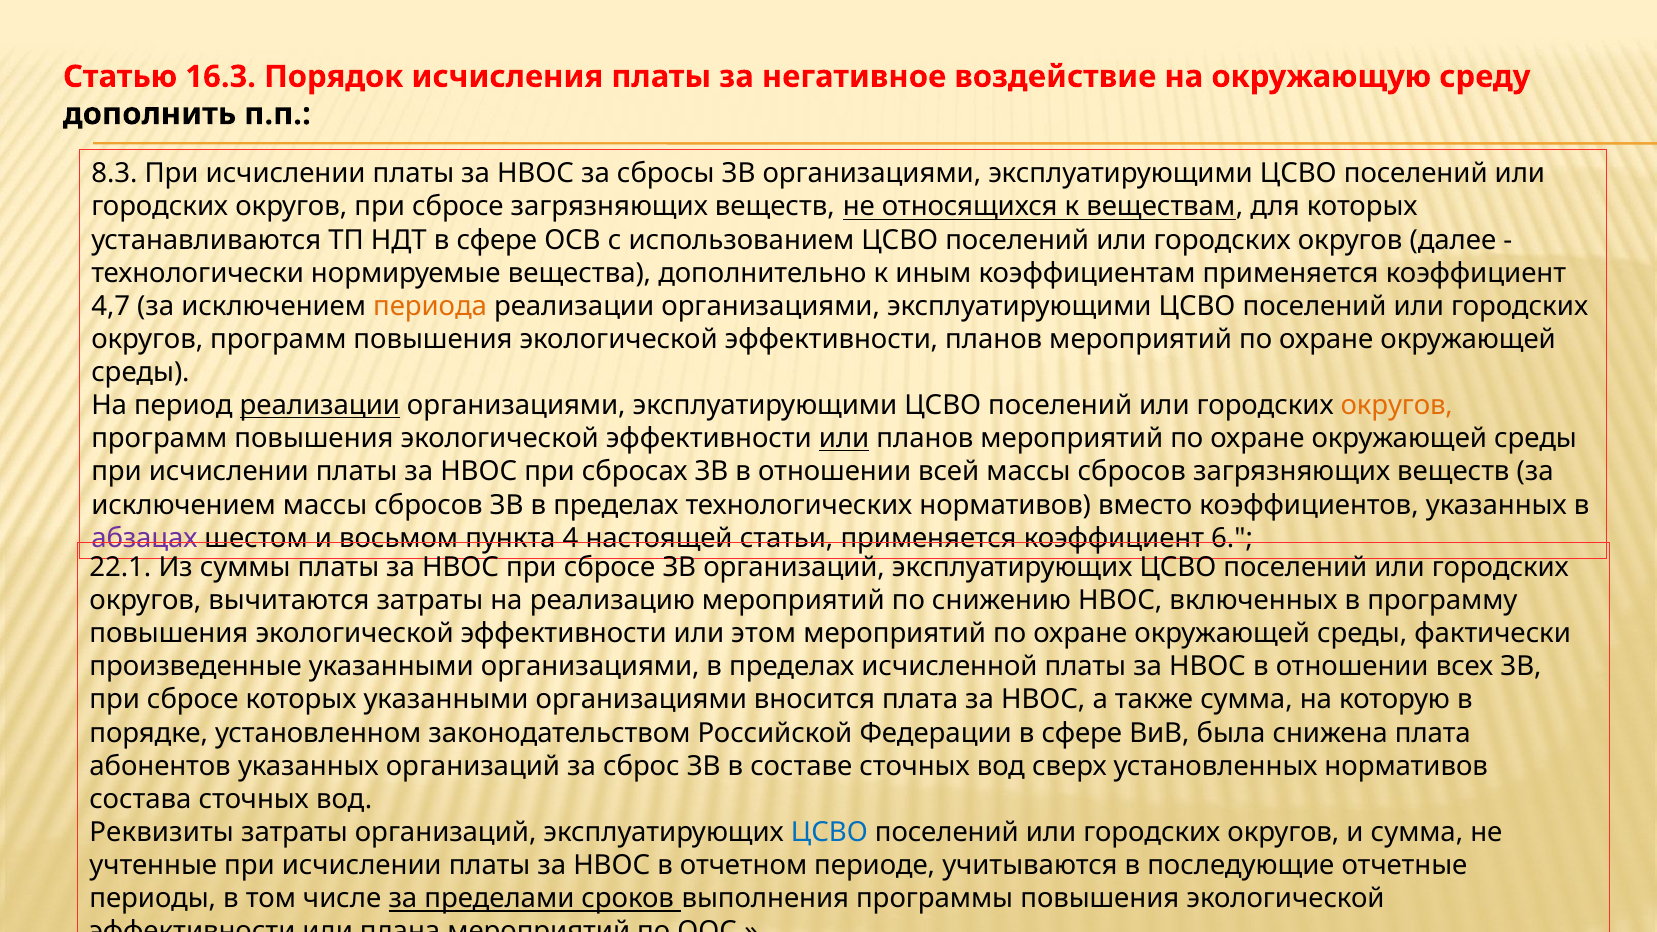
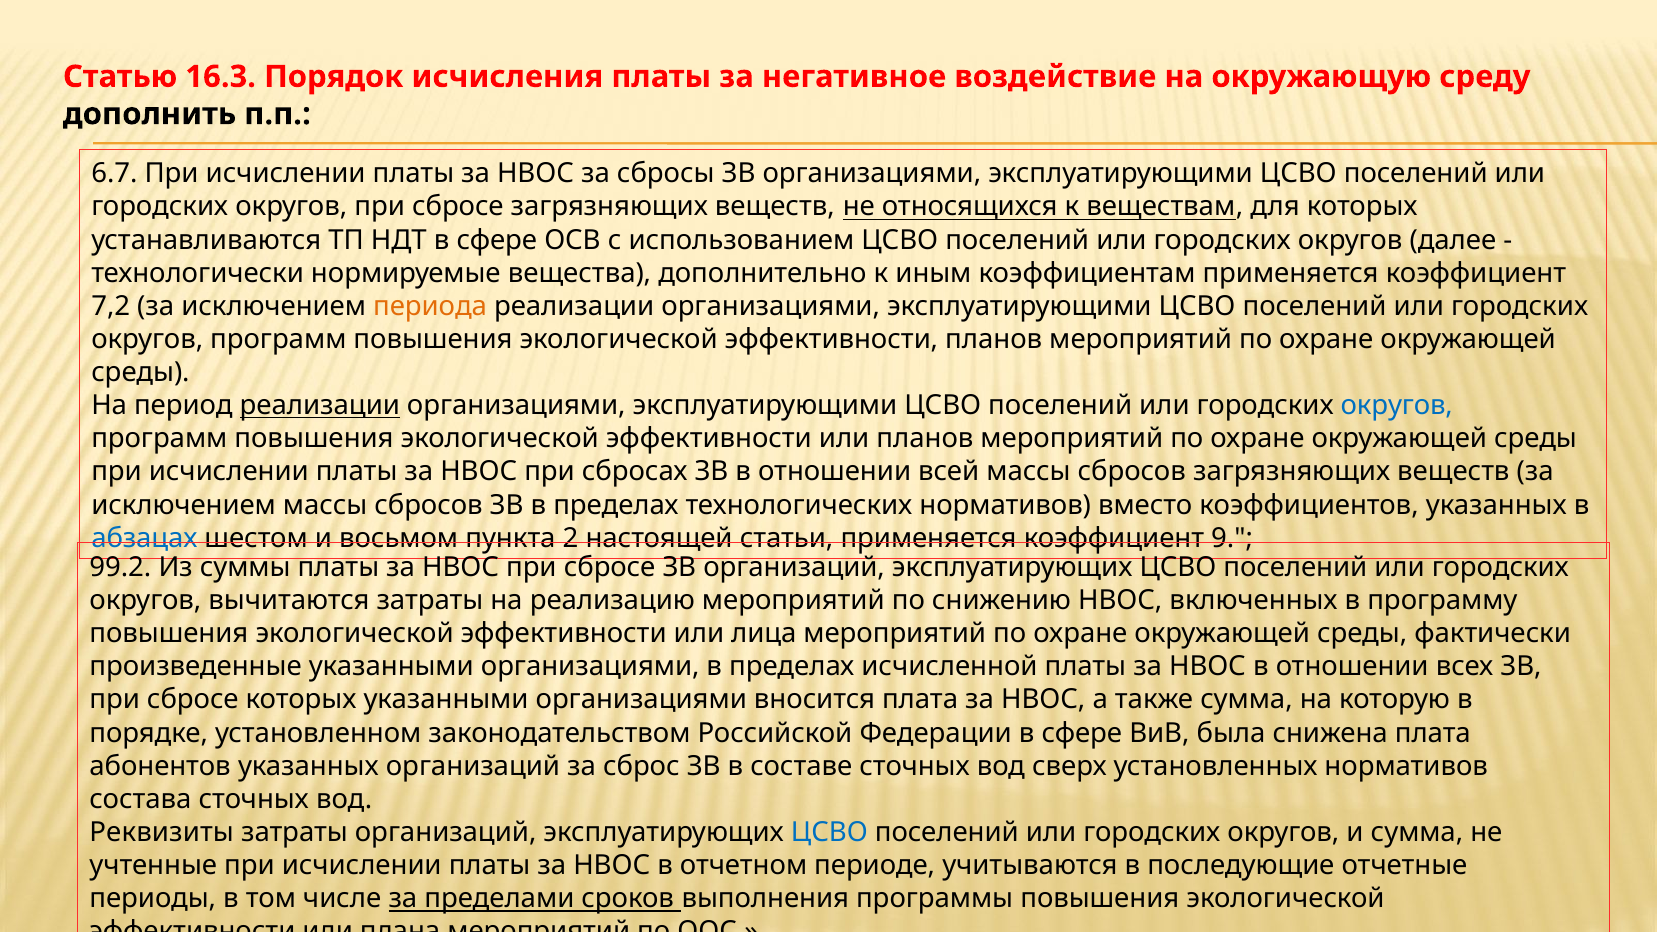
8.3: 8.3 -> 6.7
4,7: 4,7 -> 7,2
округов at (1397, 406) colour: orange -> blue
или at (844, 439) underline: present -> none
абзацах colour: purple -> blue
4: 4 -> 2
6: 6 -> 9
22.1: 22.1 -> 99.2
этом: этом -> лица
